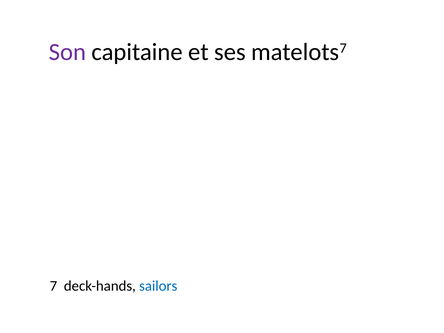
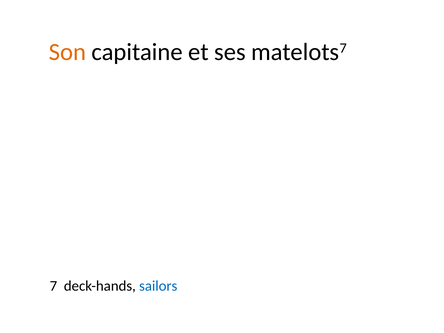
Son colour: purple -> orange
